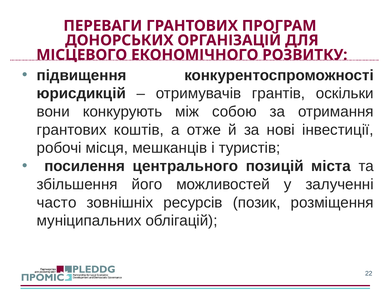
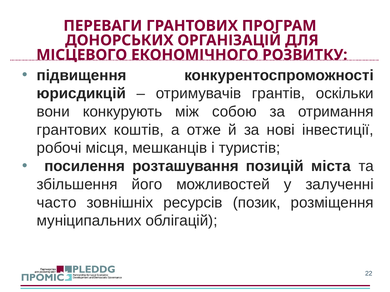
центрального: центрального -> розташування
